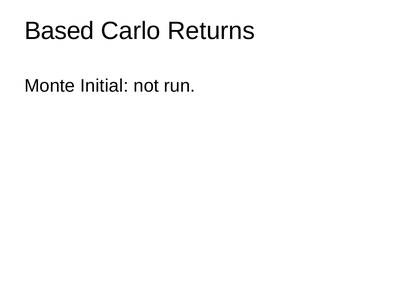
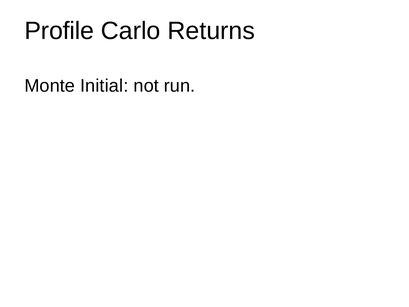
Based: Based -> Profile
